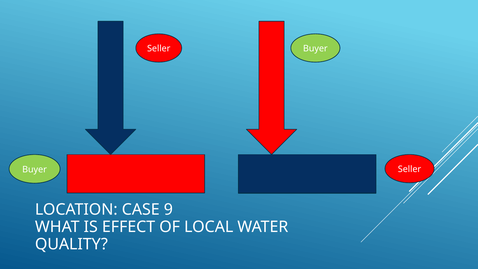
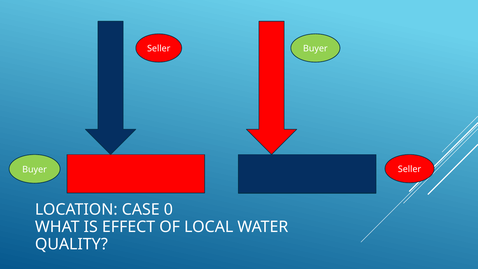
9: 9 -> 0
